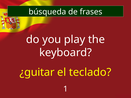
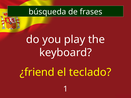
¿guitar: ¿guitar -> ¿friend
